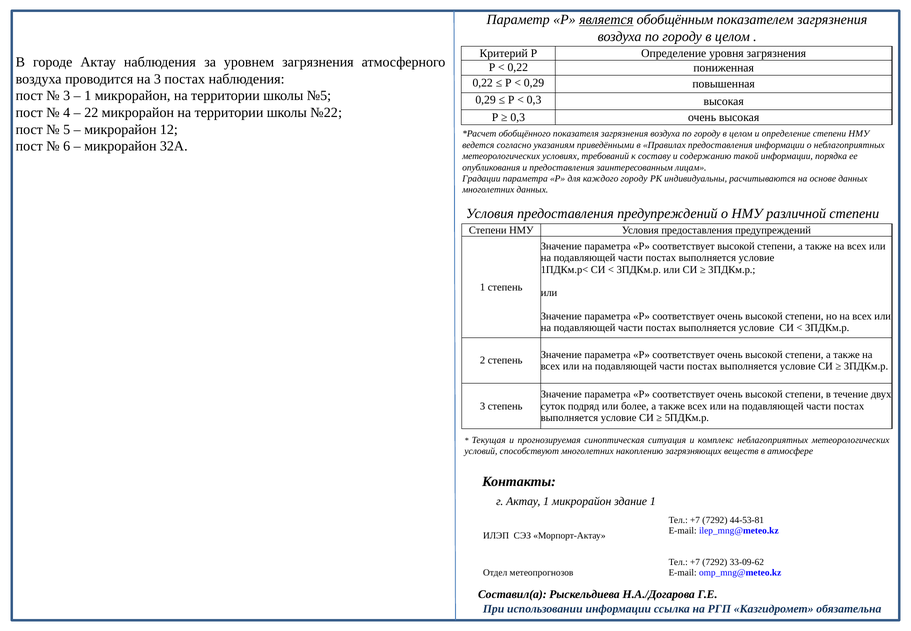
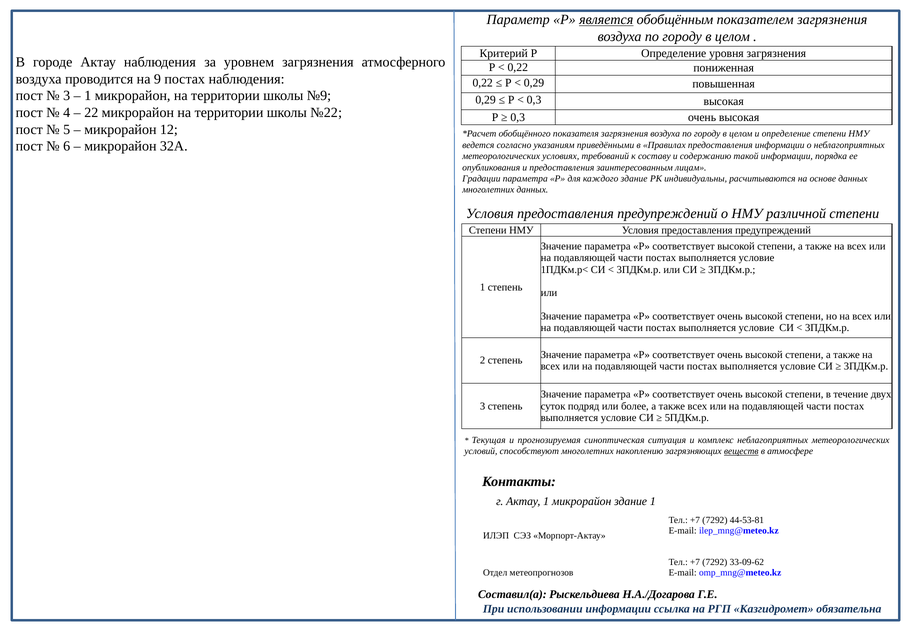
на 3: 3 -> 9
№5: №5 -> №9
каждого городу: городу -> здание
веществ underline: none -> present
